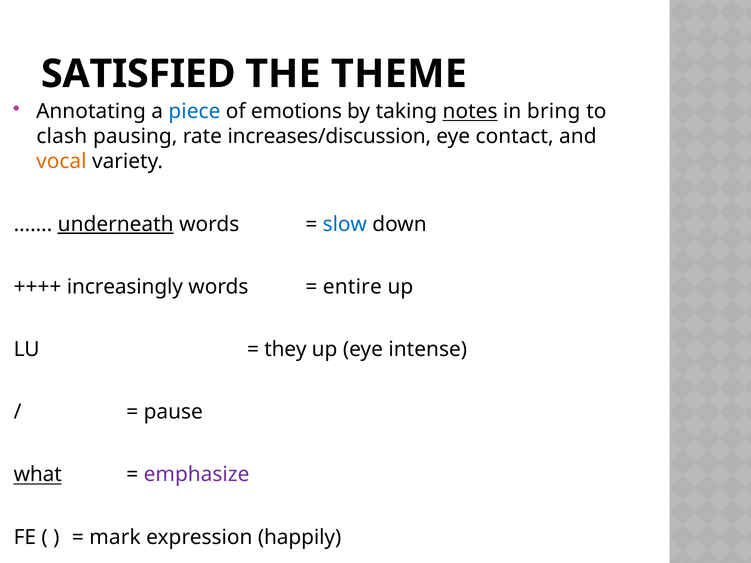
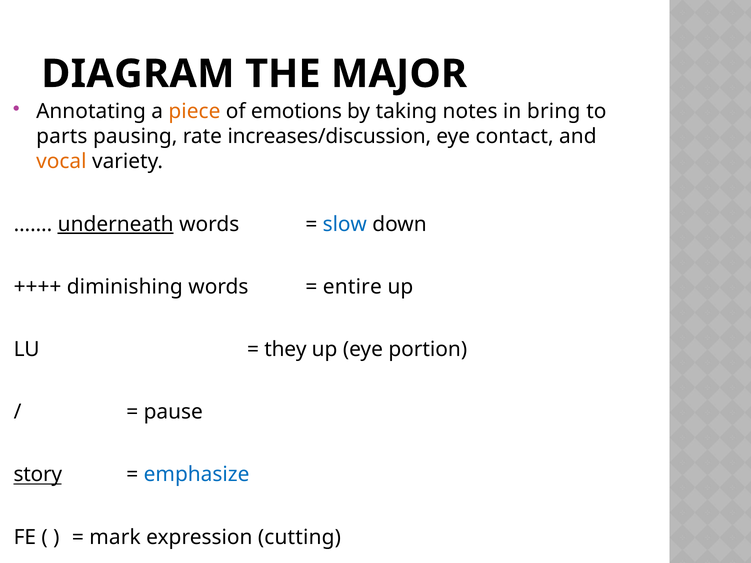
SATISFIED: SATISFIED -> DIAGRAM
THEME: THEME -> MAJOR
piece colour: blue -> orange
notes underline: present -> none
clash: clash -> parts
increasingly: increasingly -> diminishing
intense: intense -> portion
what: what -> story
emphasize colour: purple -> blue
happily: happily -> cutting
